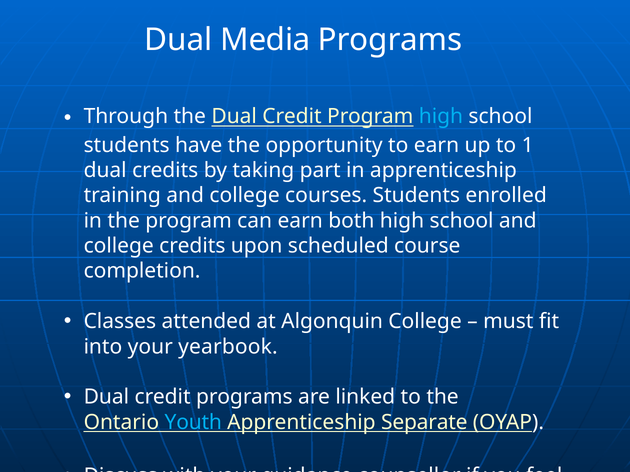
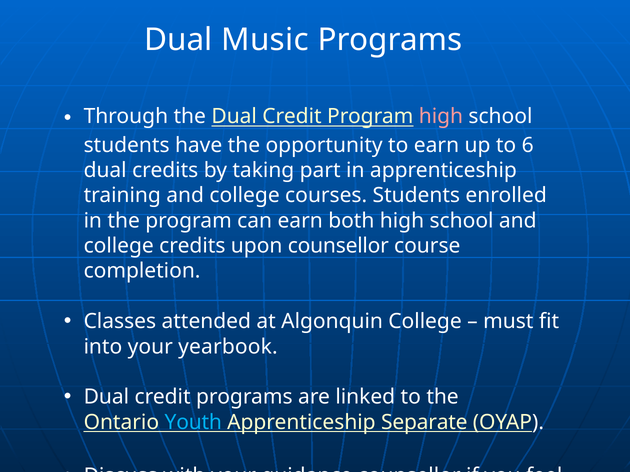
Media: Media -> Music
high at (441, 117) colour: light blue -> pink
1: 1 -> 6
upon scheduled: scheduled -> counsellor
